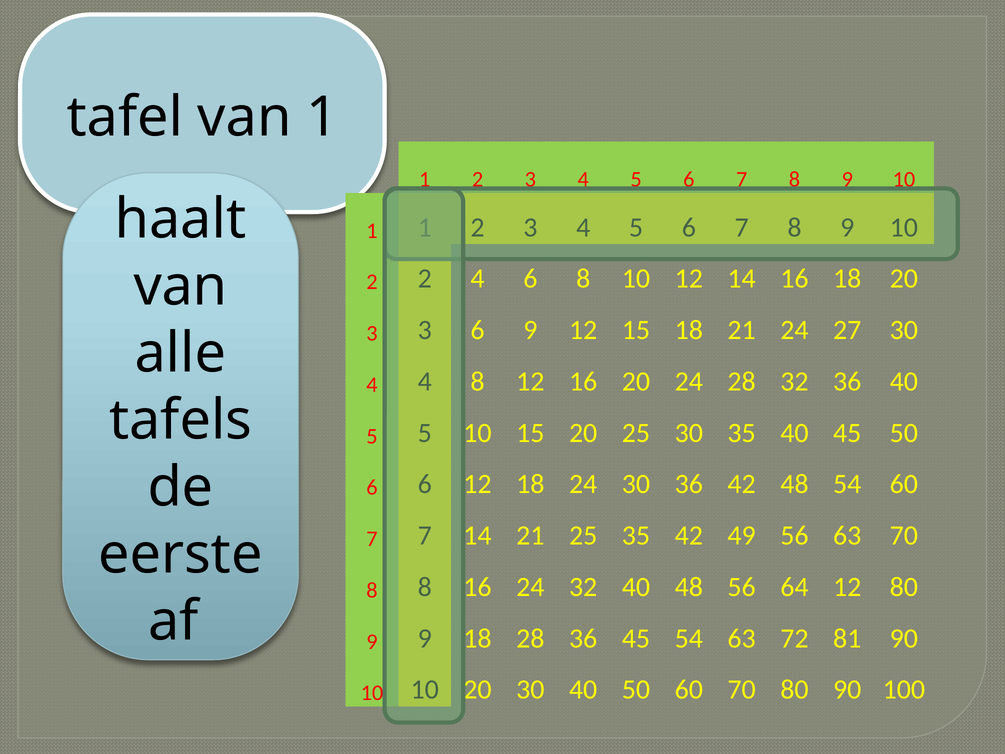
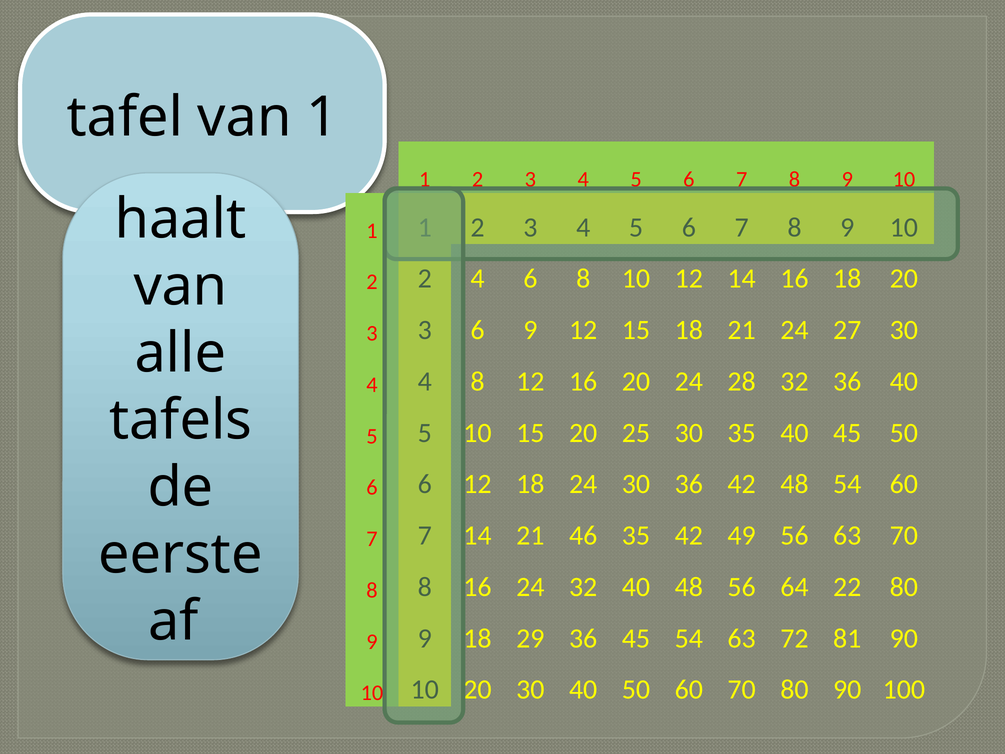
21 25: 25 -> 46
64 12: 12 -> 22
18 28: 28 -> 29
